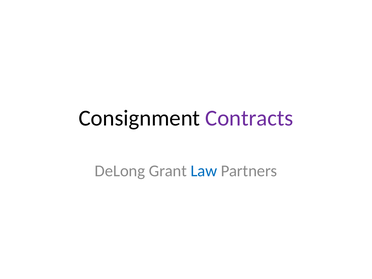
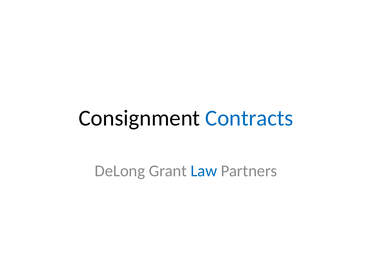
Contracts colour: purple -> blue
